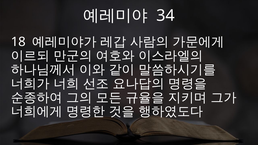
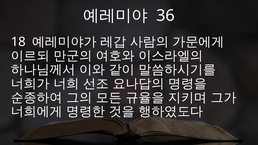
34: 34 -> 36
